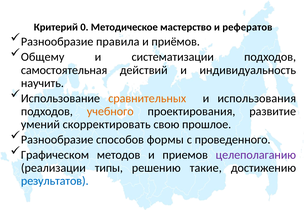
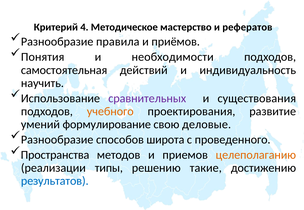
0: 0 -> 4
Общему: Общему -> Понятия
систематизации: систематизации -> необходимости
сравнительных colour: orange -> purple
использования: использования -> существования
скорректировать: скорректировать -> формулирование
прошлое: прошлое -> деловые
формы: формы -> широта
Графическом: Графическом -> Пространства
целеполаганию colour: purple -> orange
